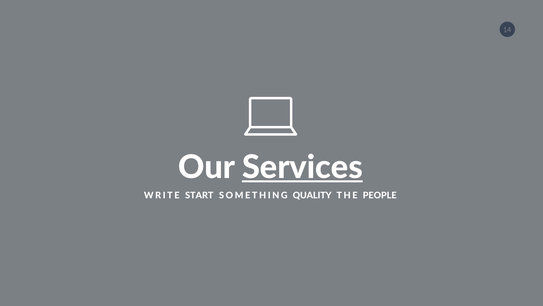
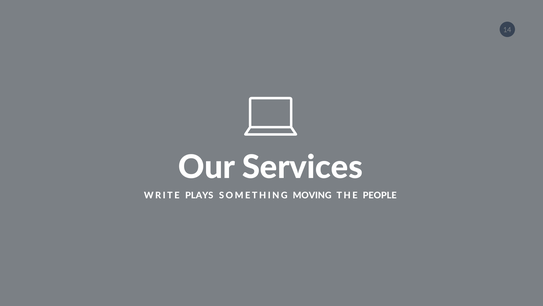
Services underline: present -> none
START: START -> PLAYS
QUALITY: QUALITY -> MOVING
